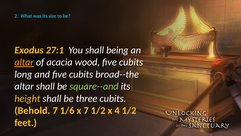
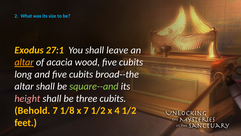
being: being -> leave
height colour: yellow -> pink
1/6: 1/6 -> 1/8
